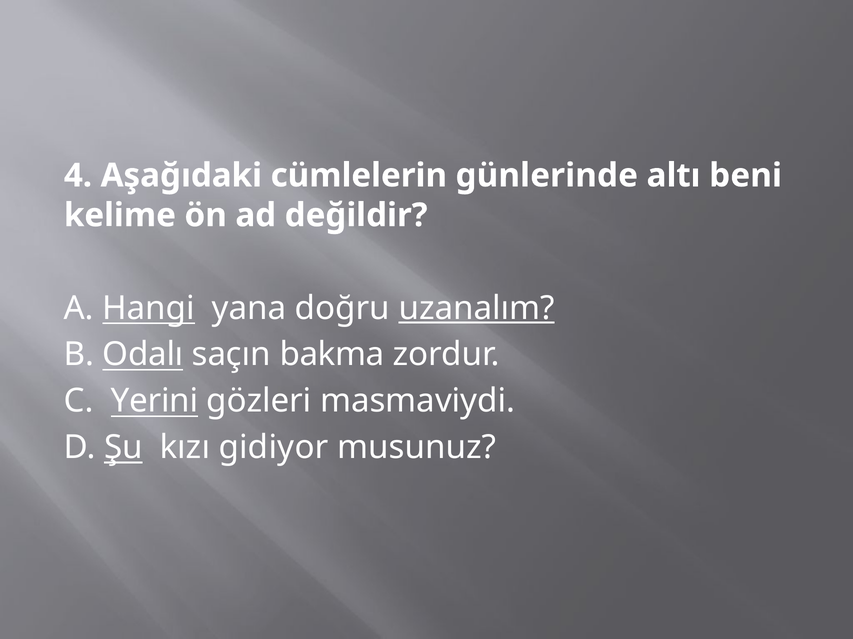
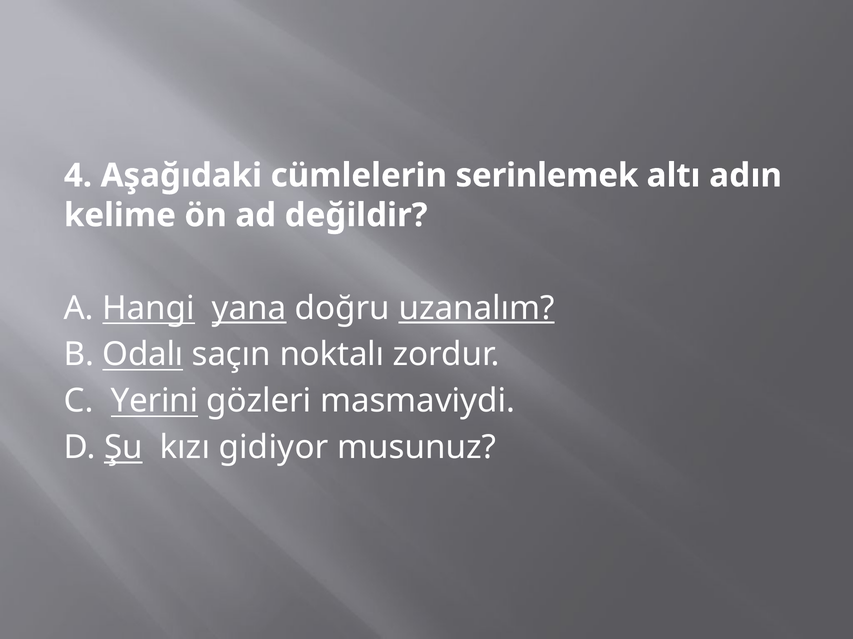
günlerinde: günlerinde -> serinlemek
beni: beni -> adın
yana underline: none -> present
bakma: bakma -> noktalı
